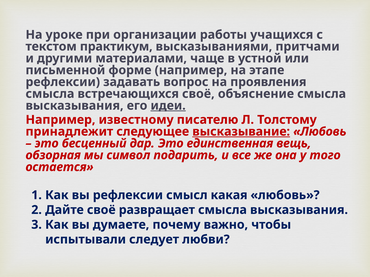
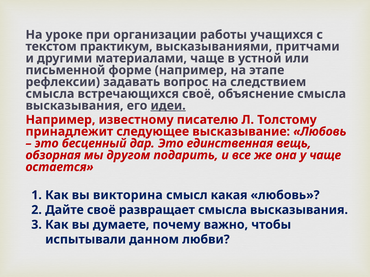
проявления: проявления -> следствием
высказывание underline: present -> none
символ: символ -> другом
у того: того -> чаще
вы рефлексии: рефлексии -> викторина
следует: следует -> данном
